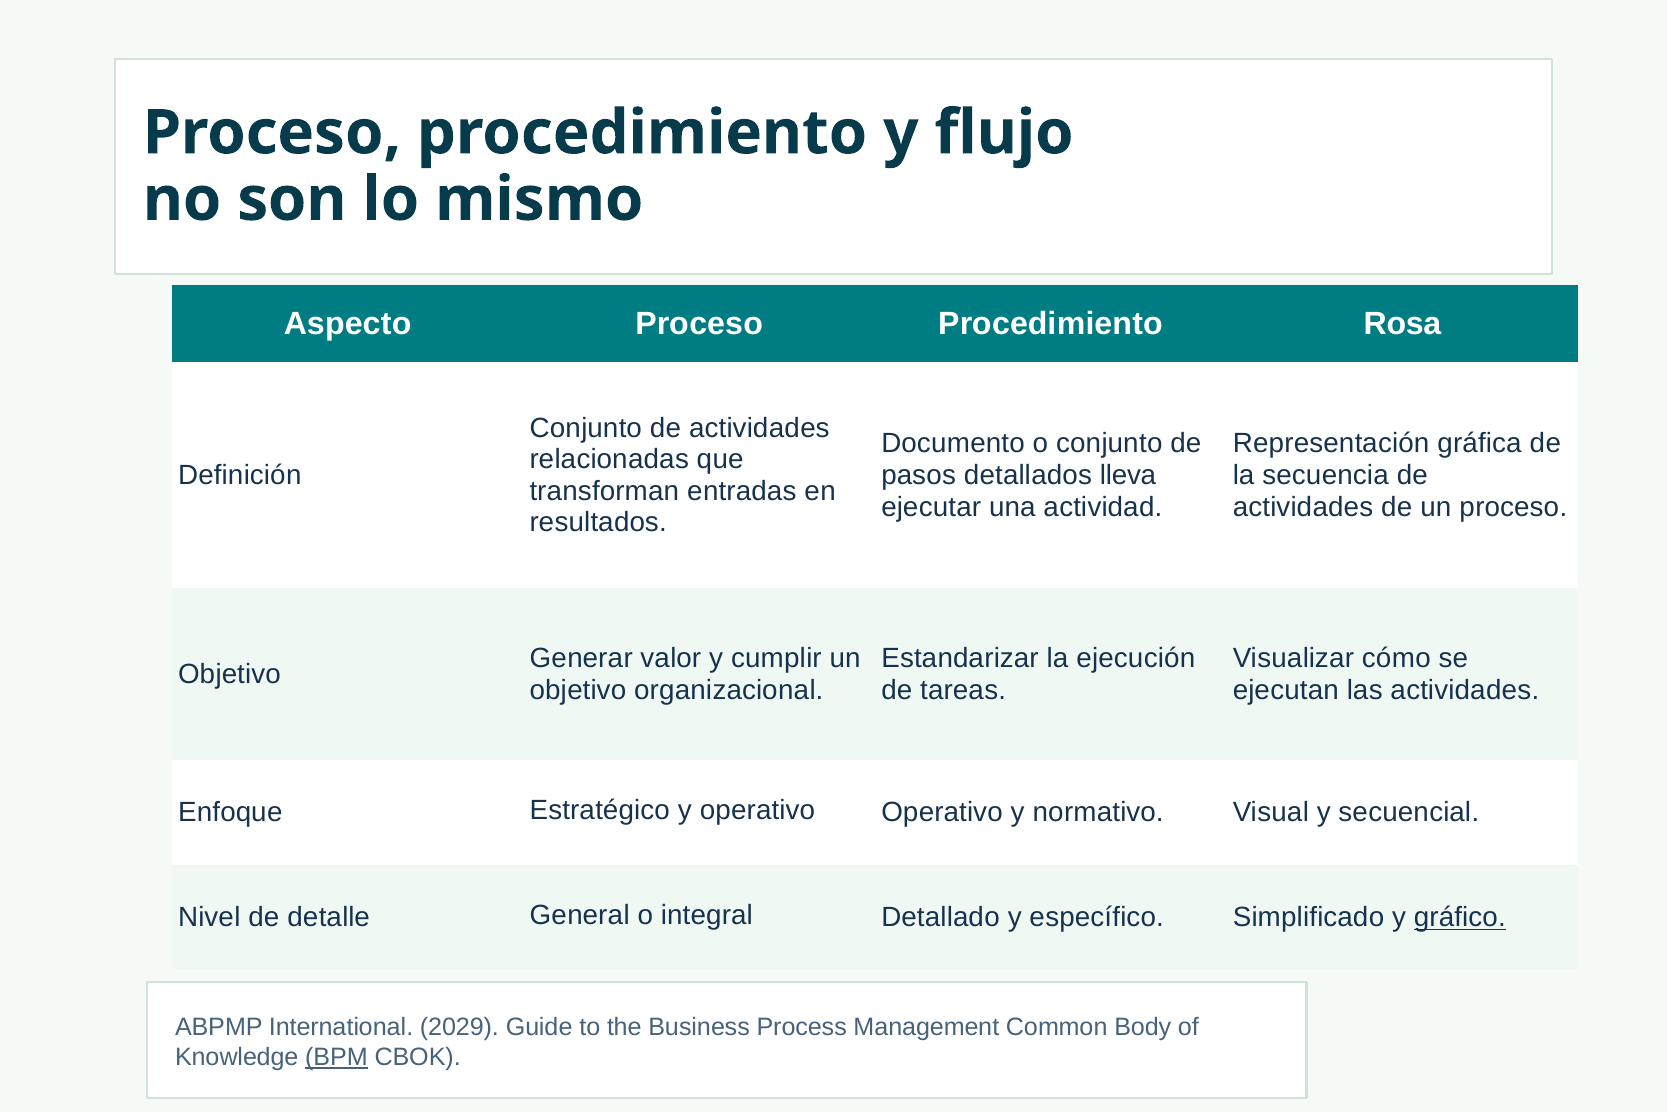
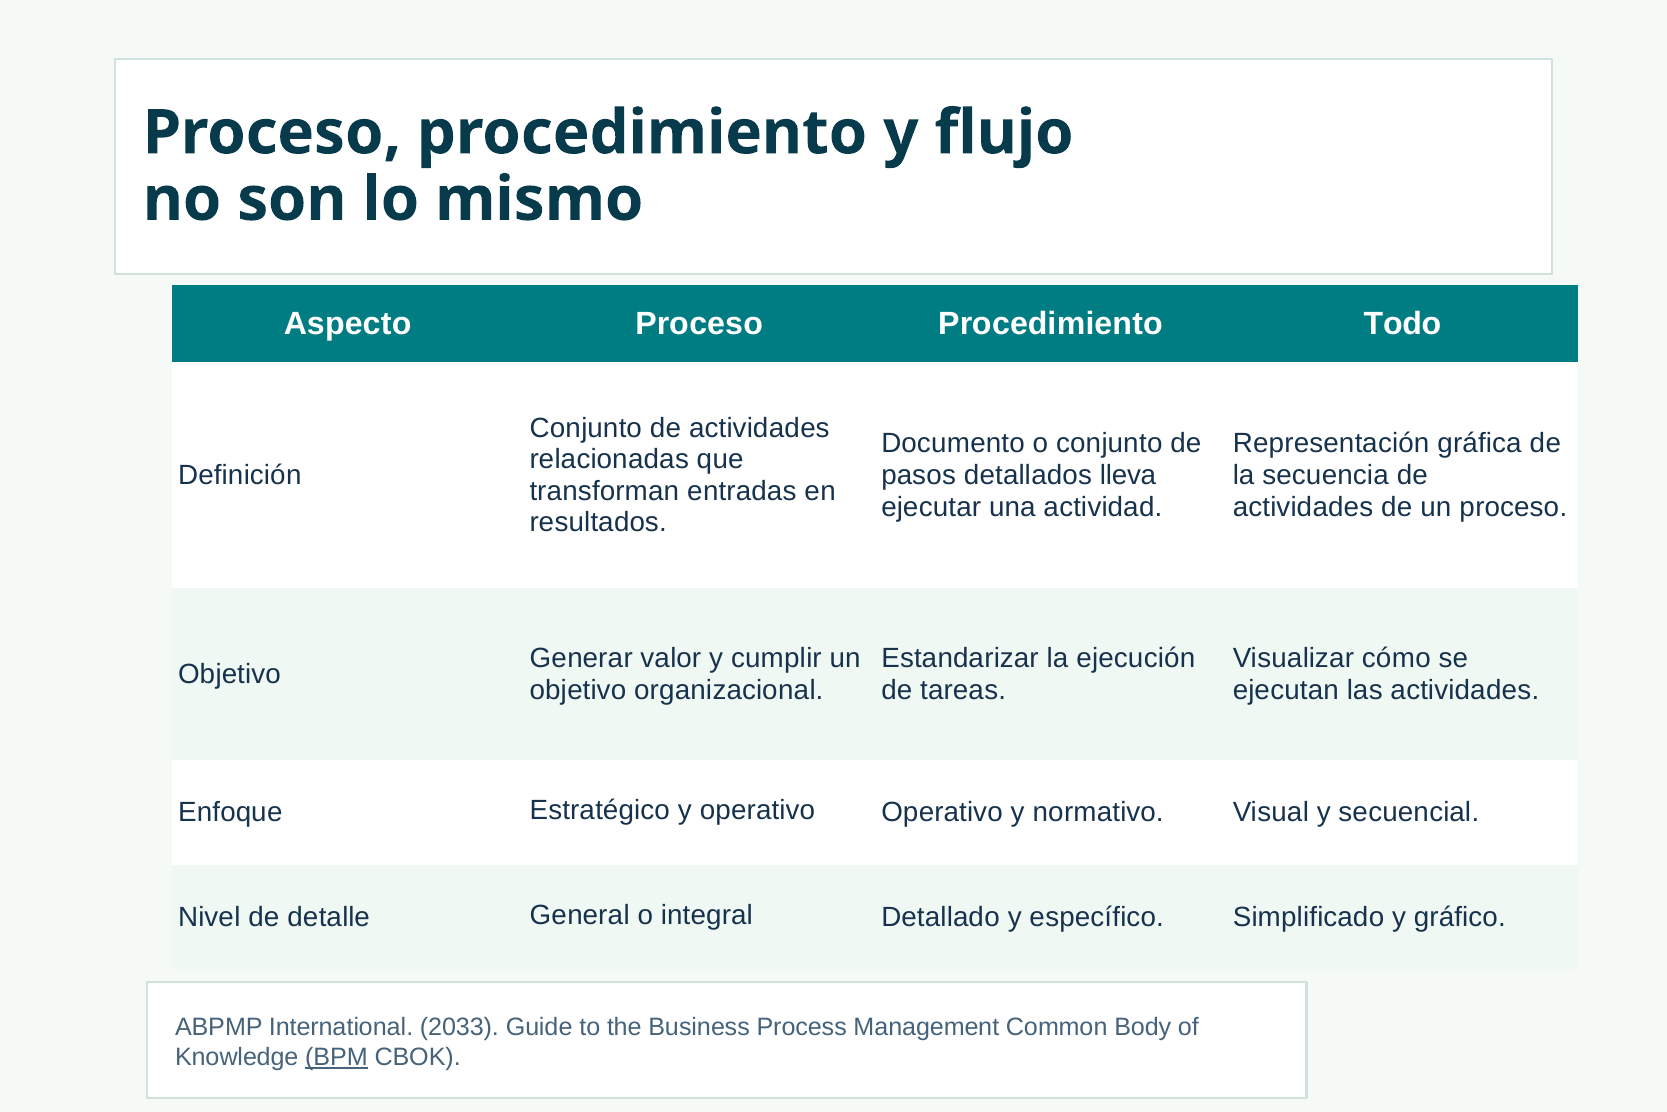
Rosa: Rosa -> Todo
gráfico underline: present -> none
2029: 2029 -> 2033
